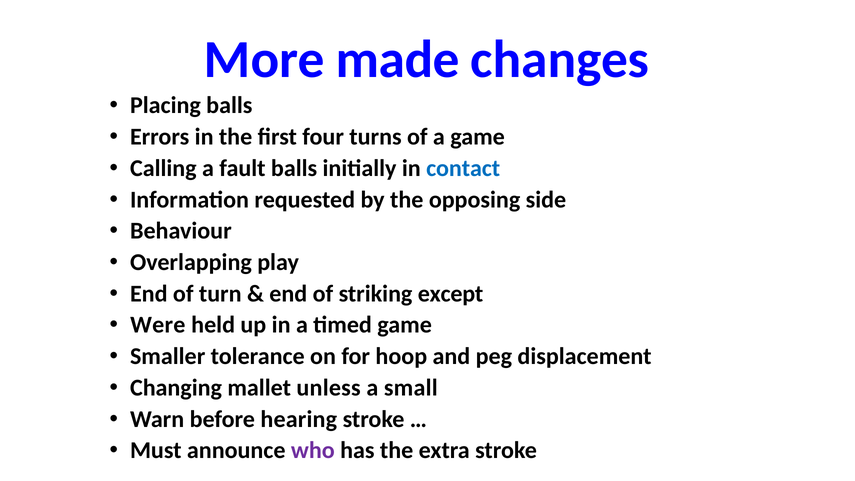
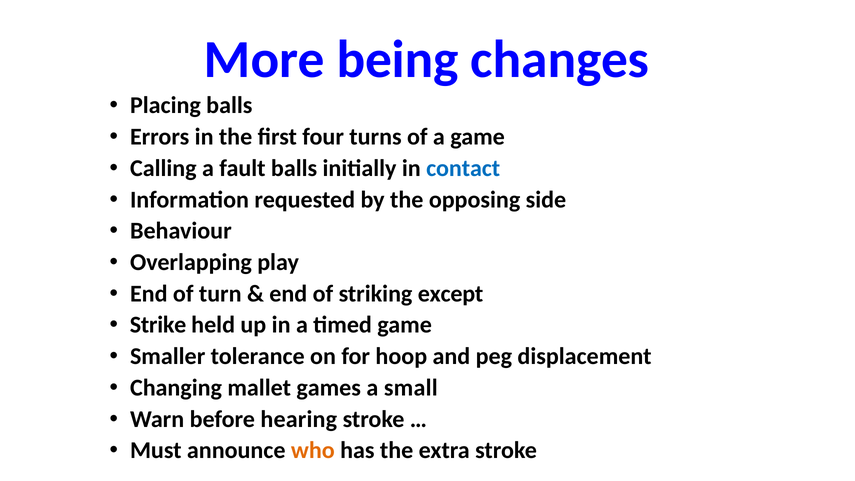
made: made -> being
Were: Were -> Strike
unless: unless -> games
who colour: purple -> orange
